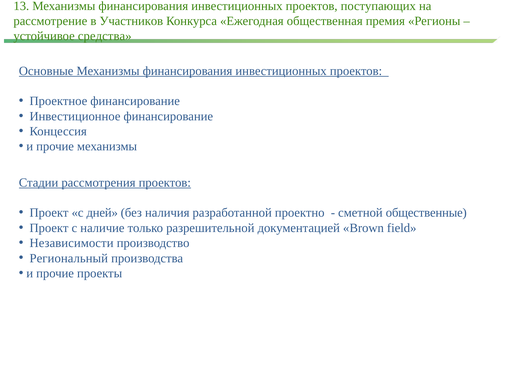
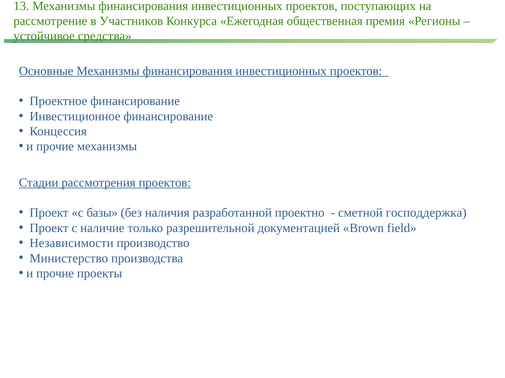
дней: дней -> базы
общественные: общественные -> господдержка
Региональный: Региональный -> Министерство
